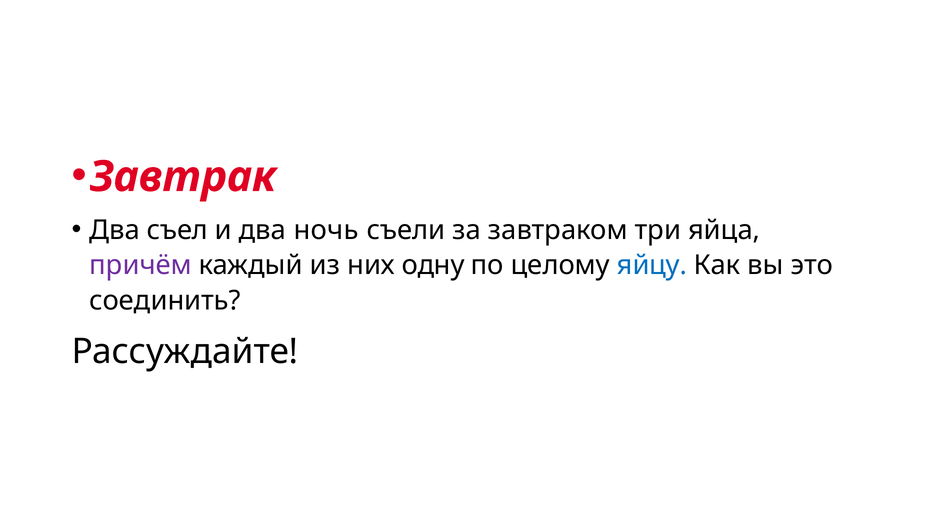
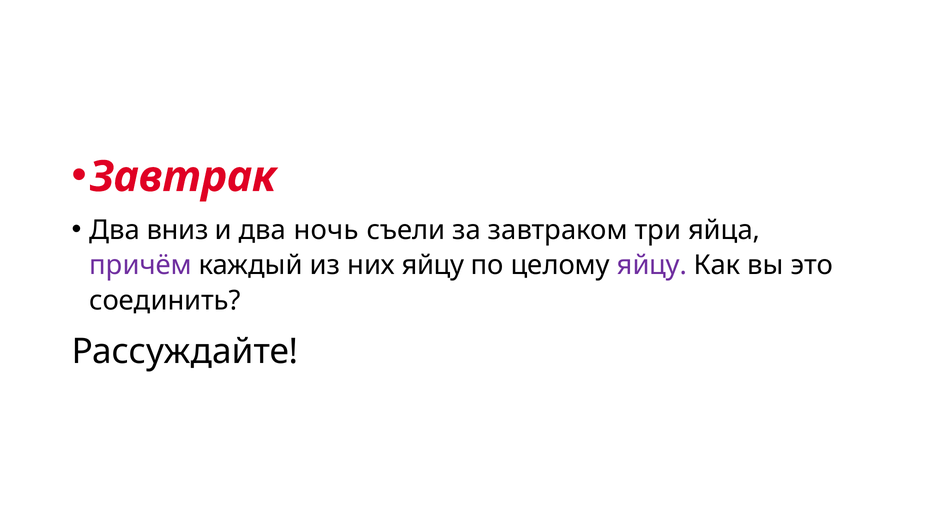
съел: съел -> вниз
них одну: одну -> яйцу
яйцу at (652, 265) colour: blue -> purple
